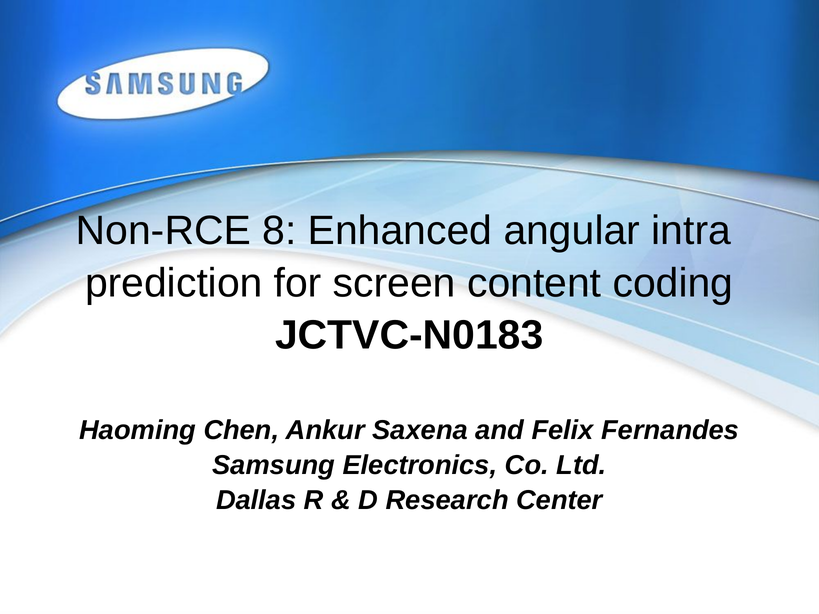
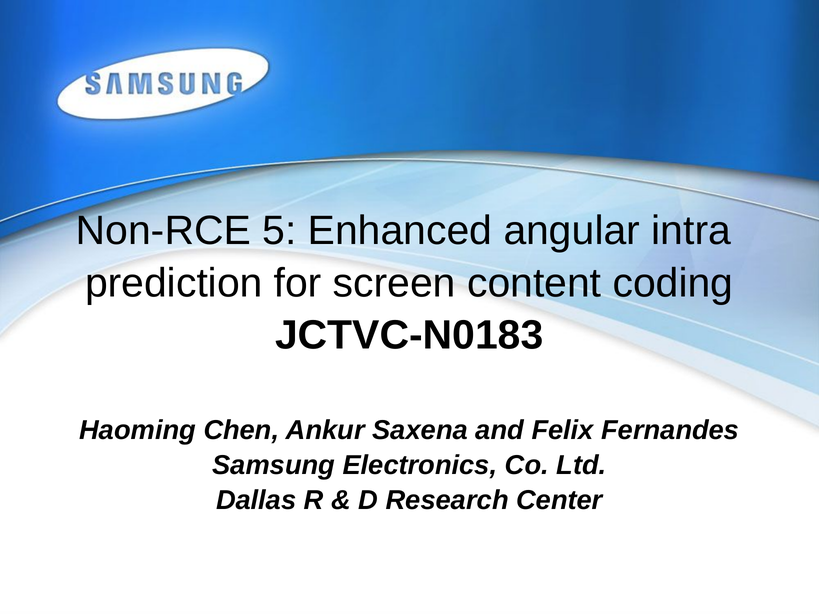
8: 8 -> 5
